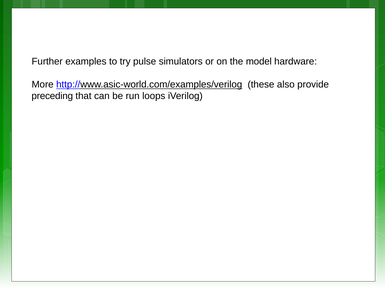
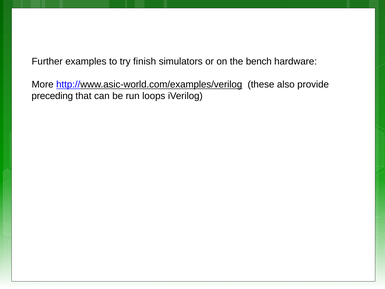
pulse: pulse -> finish
model: model -> bench
